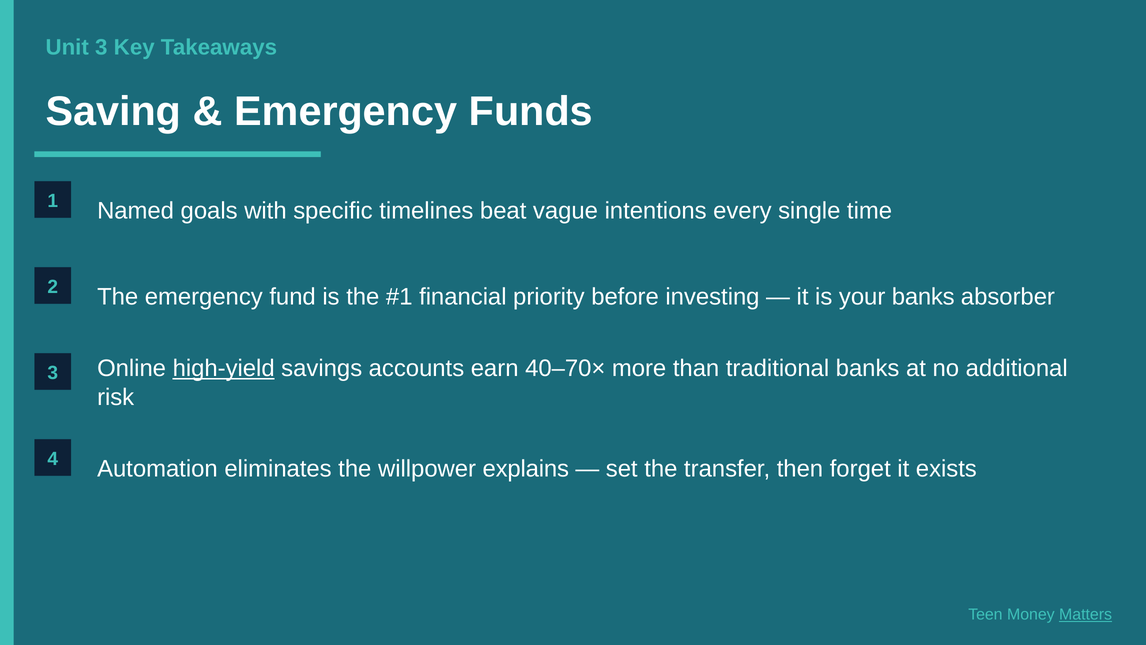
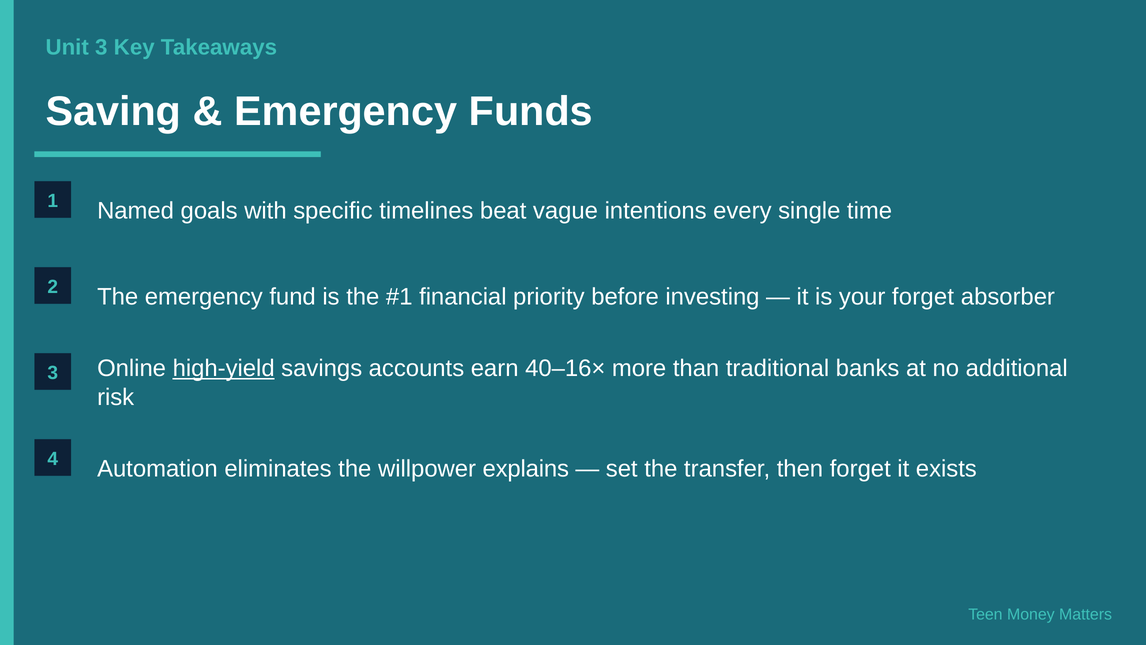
your banks: banks -> forget
40–70×: 40–70× -> 40–16×
Matters underline: present -> none
